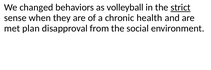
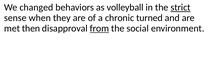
health: health -> turned
plan: plan -> then
from underline: none -> present
